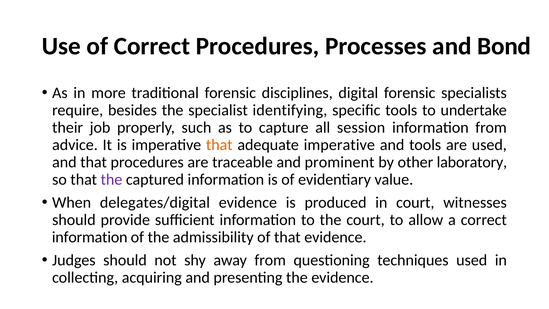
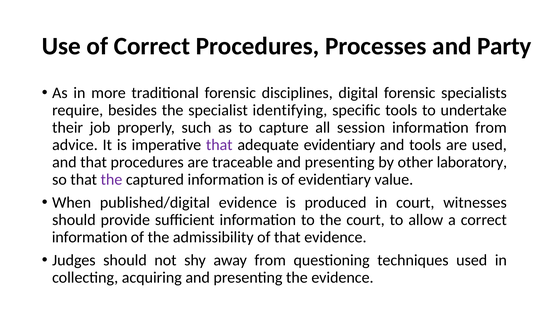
Bond: Bond -> Party
that at (219, 145) colour: orange -> purple
adequate imperative: imperative -> evidentiary
traceable and prominent: prominent -> presenting
delegates/digital: delegates/digital -> published/digital
